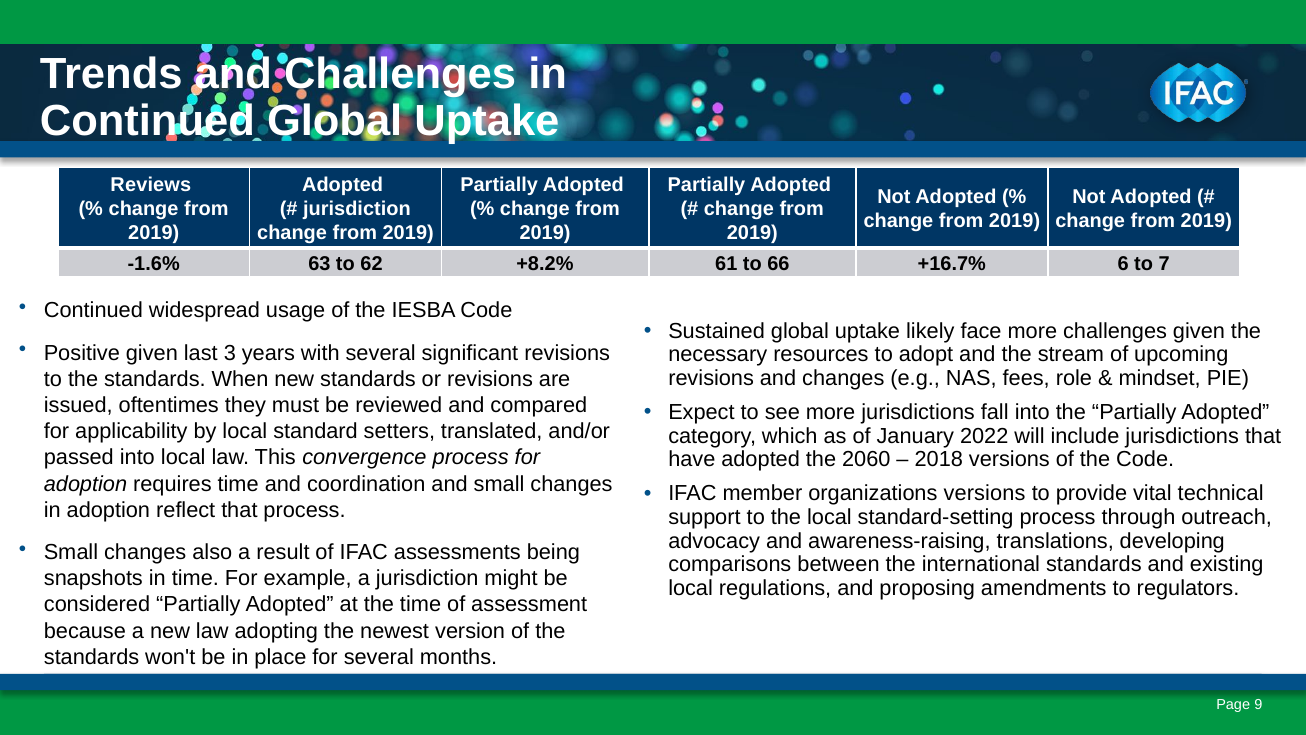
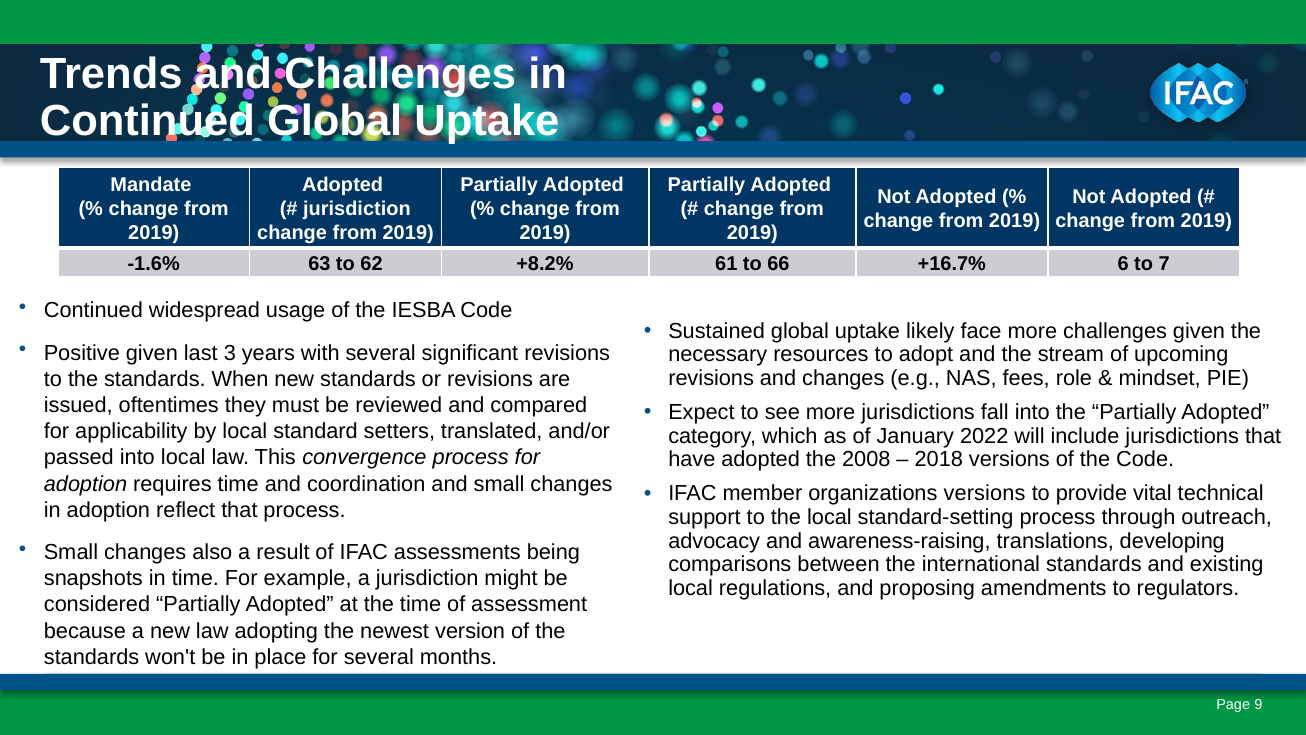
Reviews: Reviews -> Mandate
2060: 2060 -> 2008
